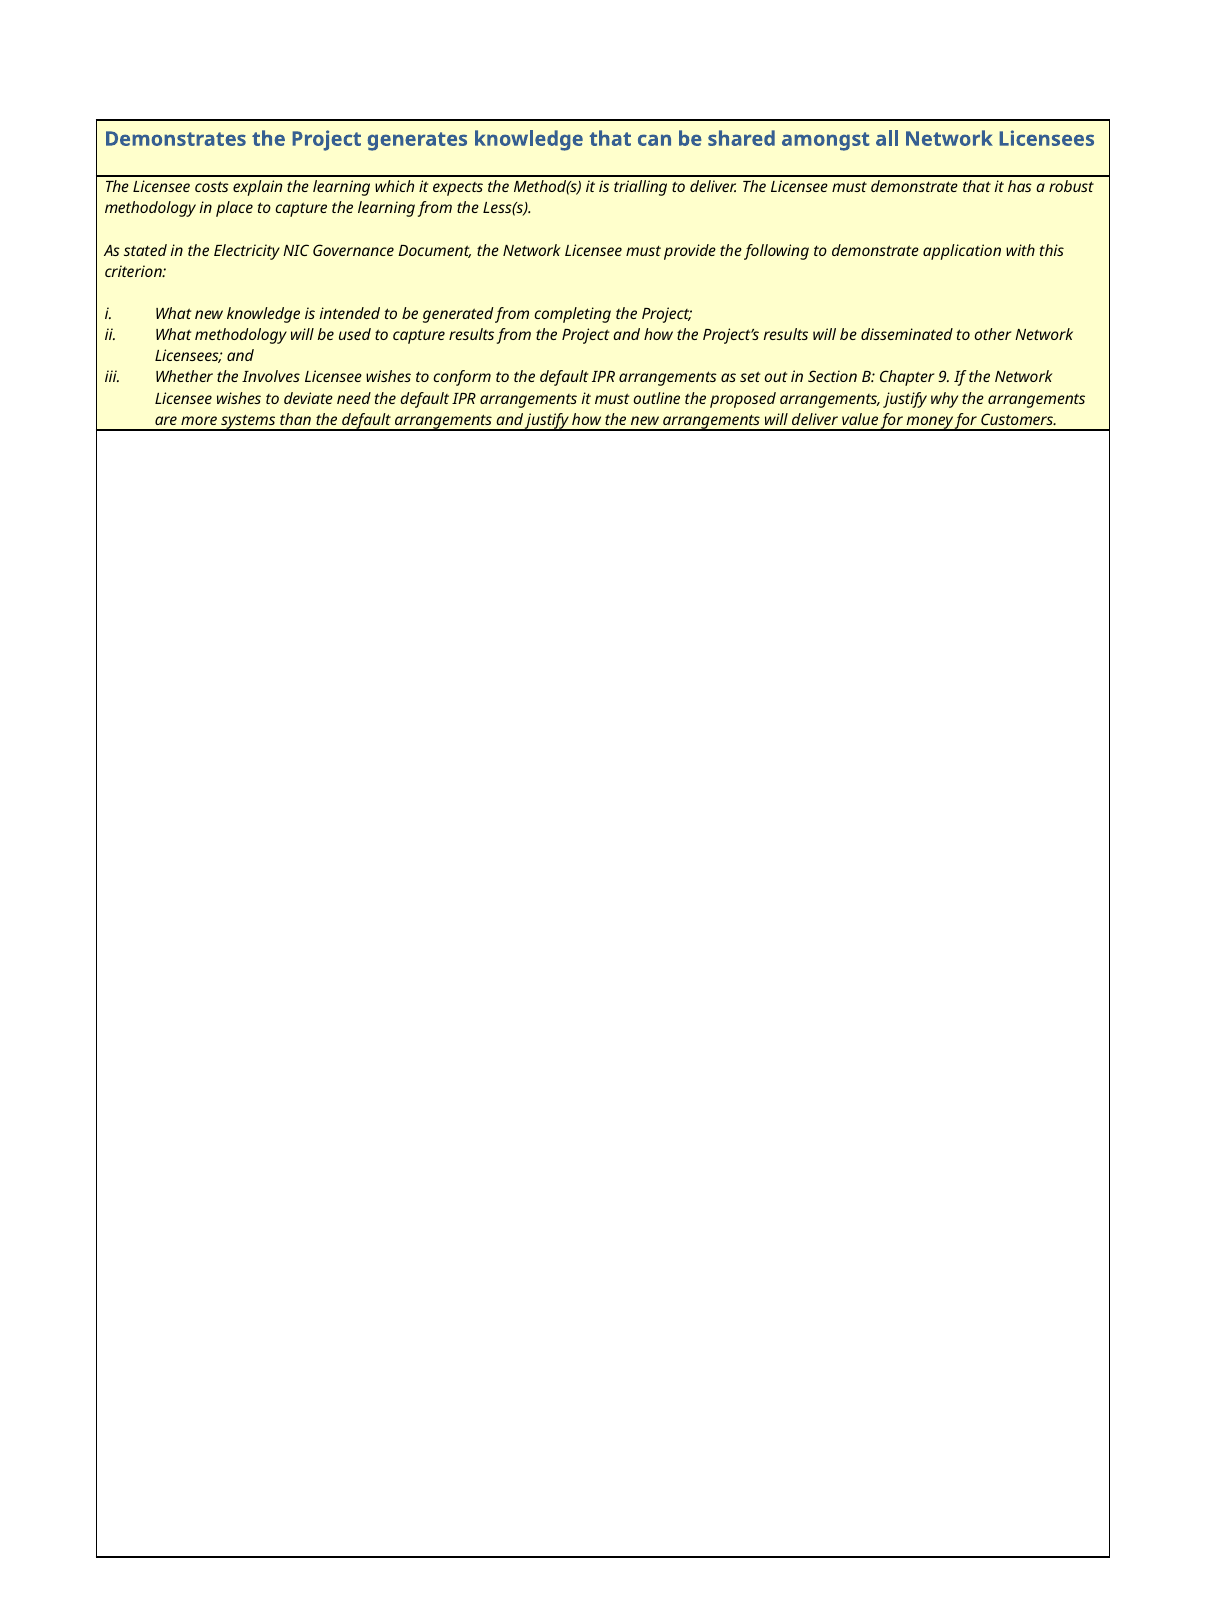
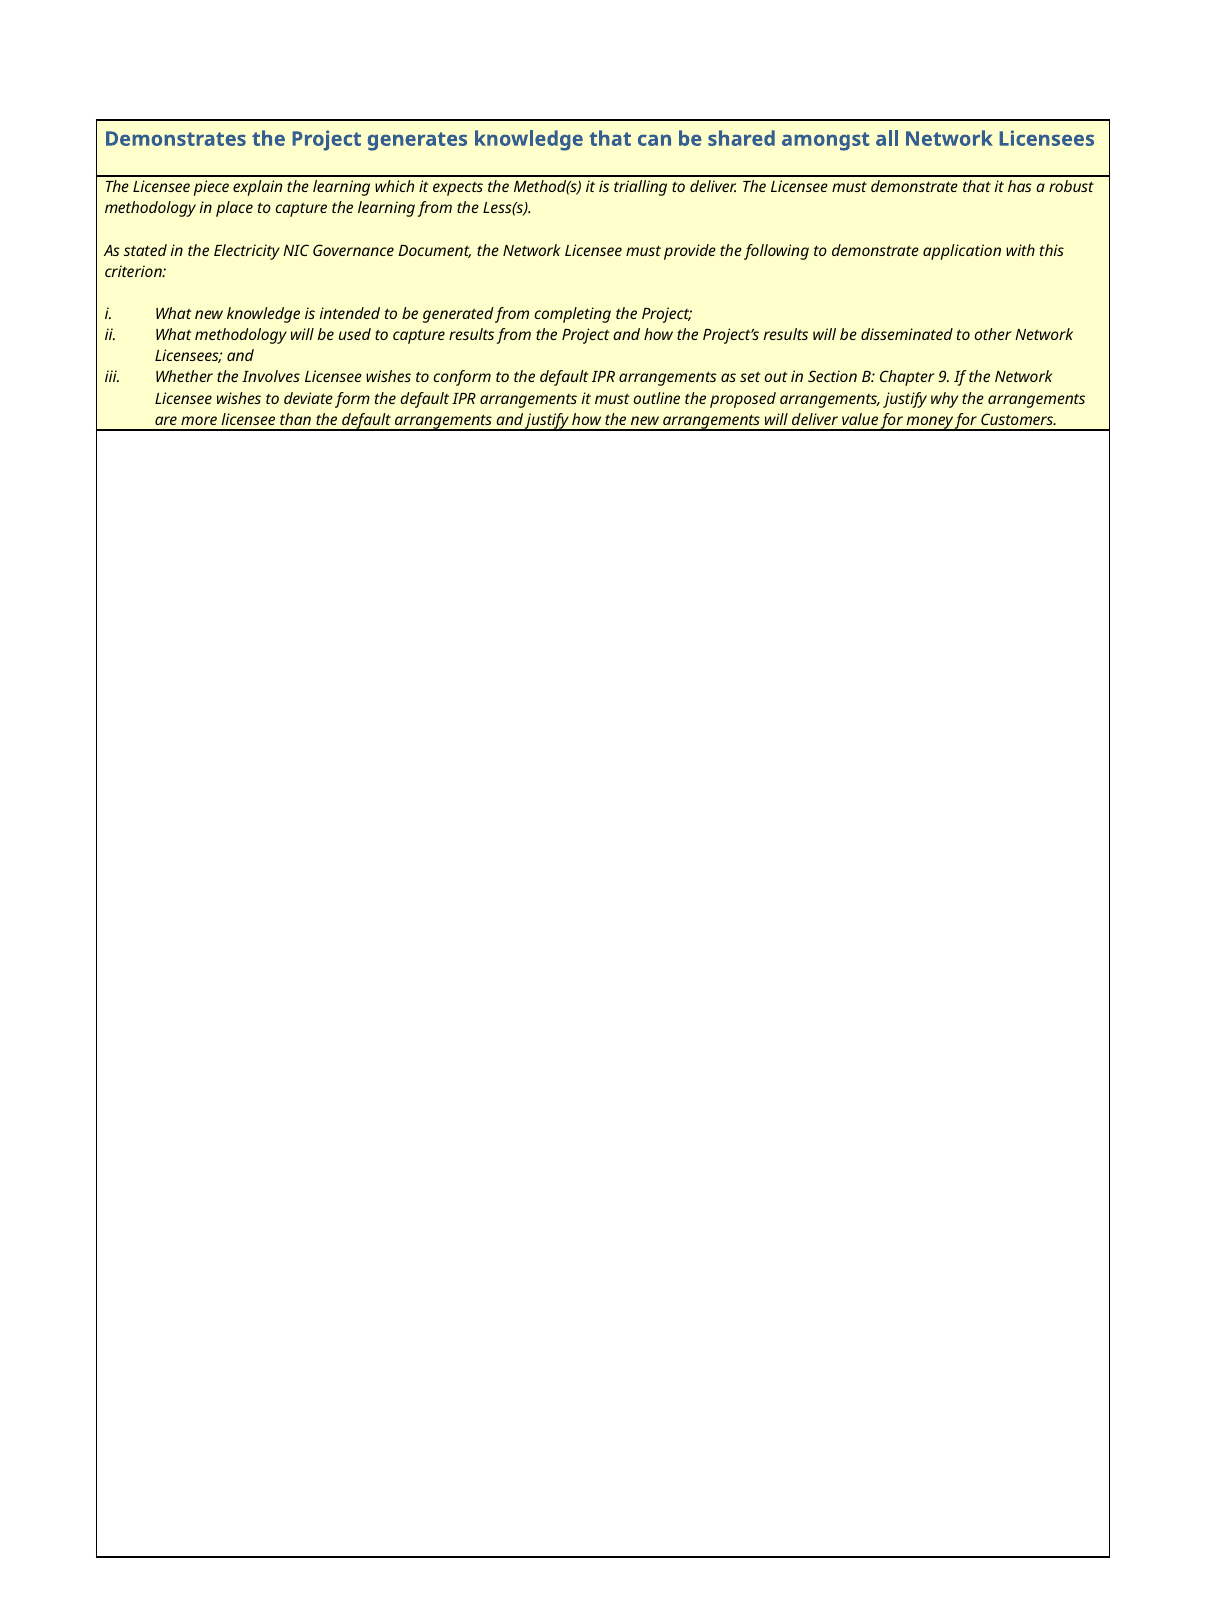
costs: costs -> piece
need: need -> form
more systems: systems -> licensee
